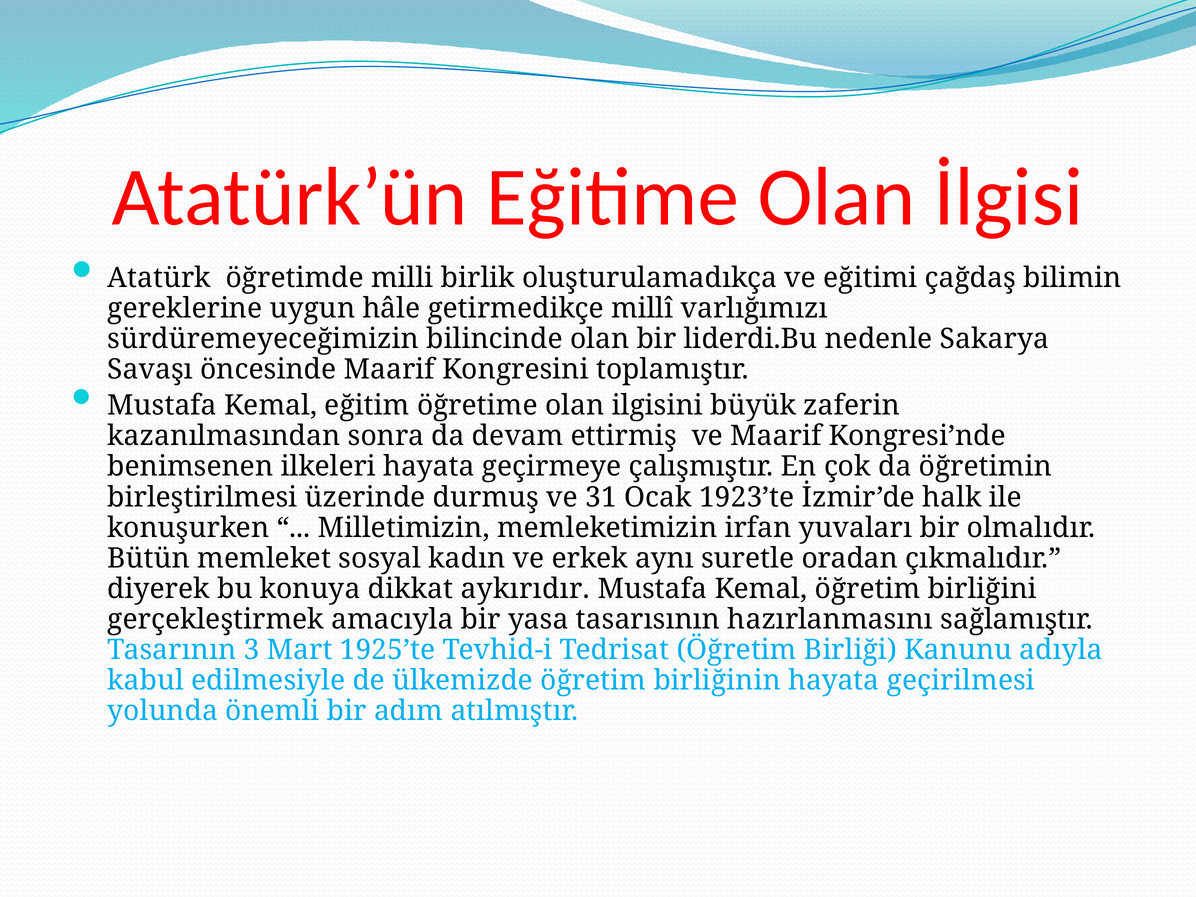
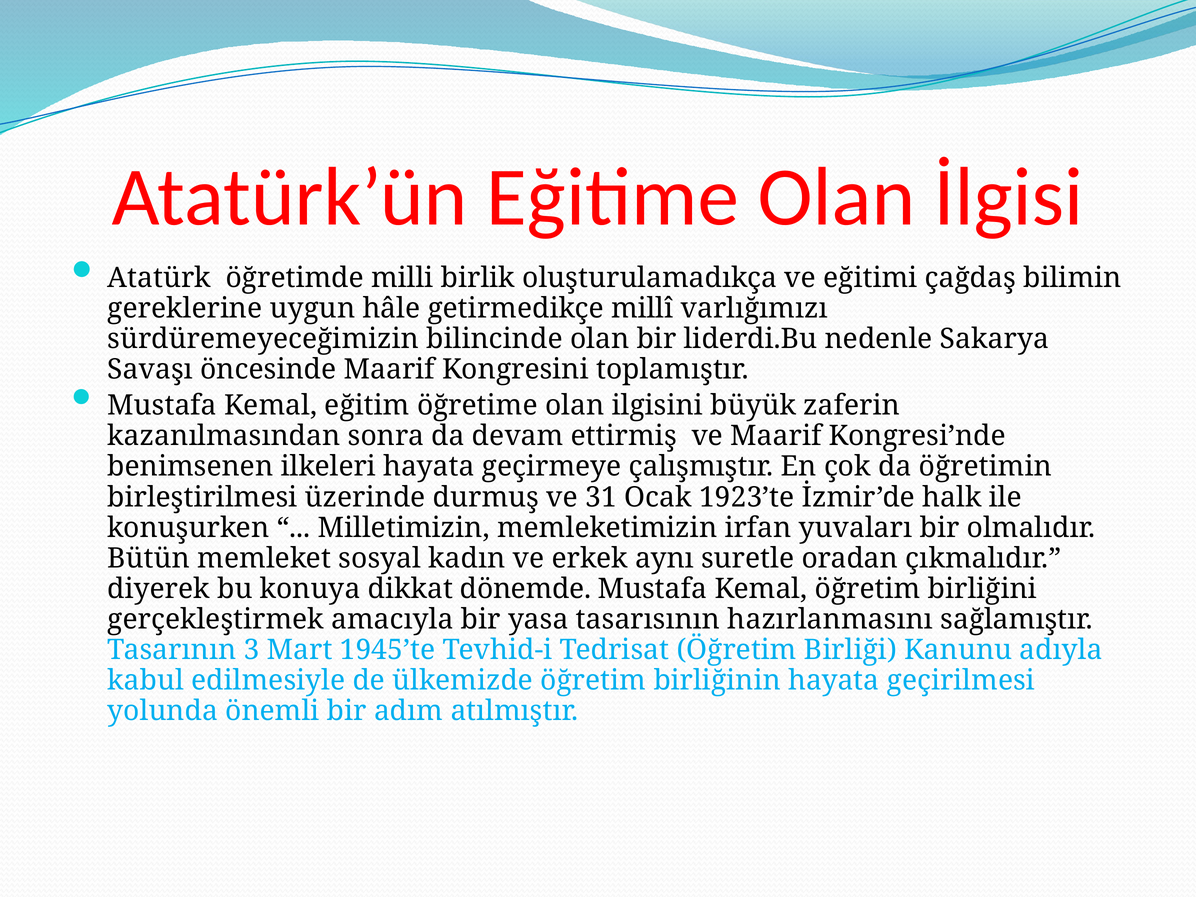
aykırıdır: aykırıdır -> dönemde
1925’te: 1925’te -> 1945’te
